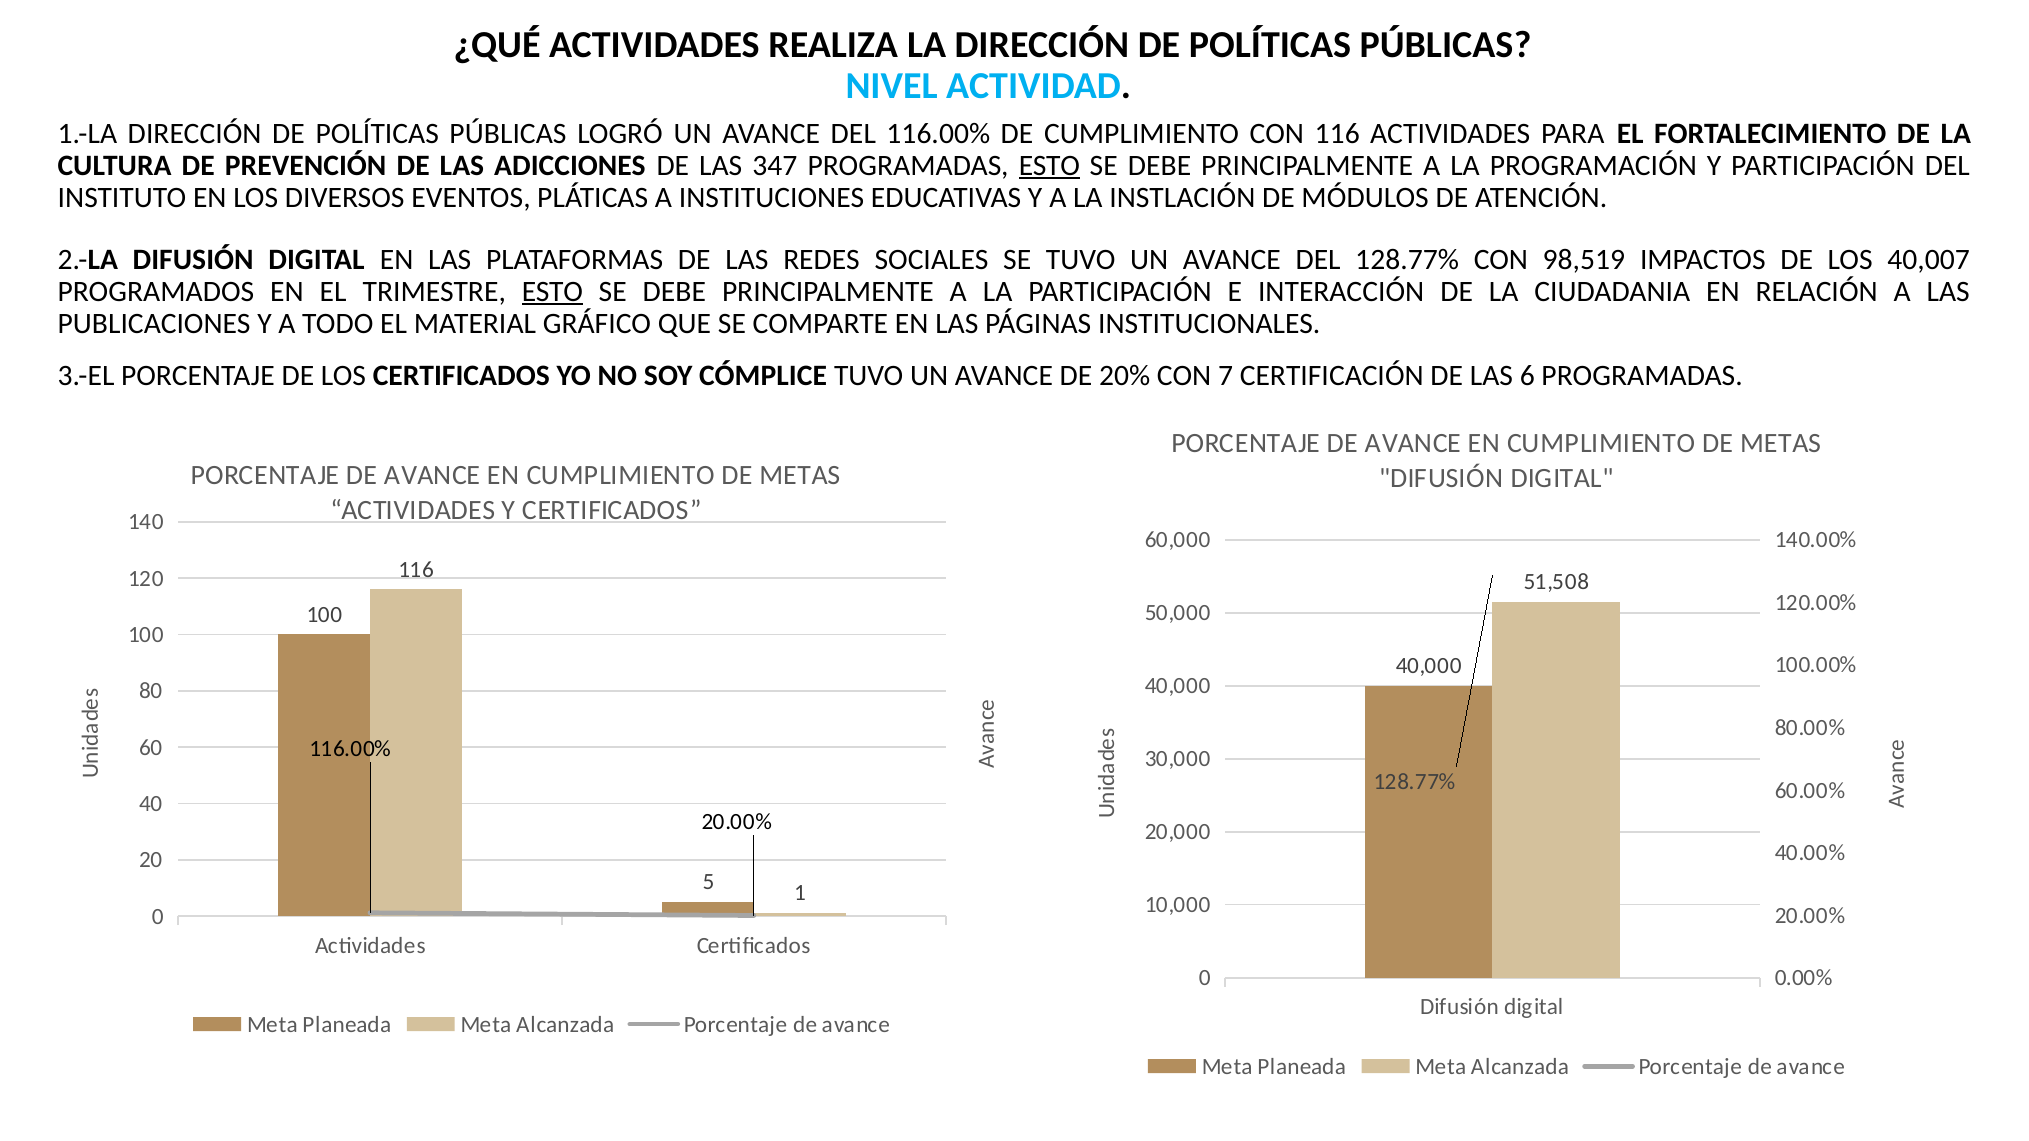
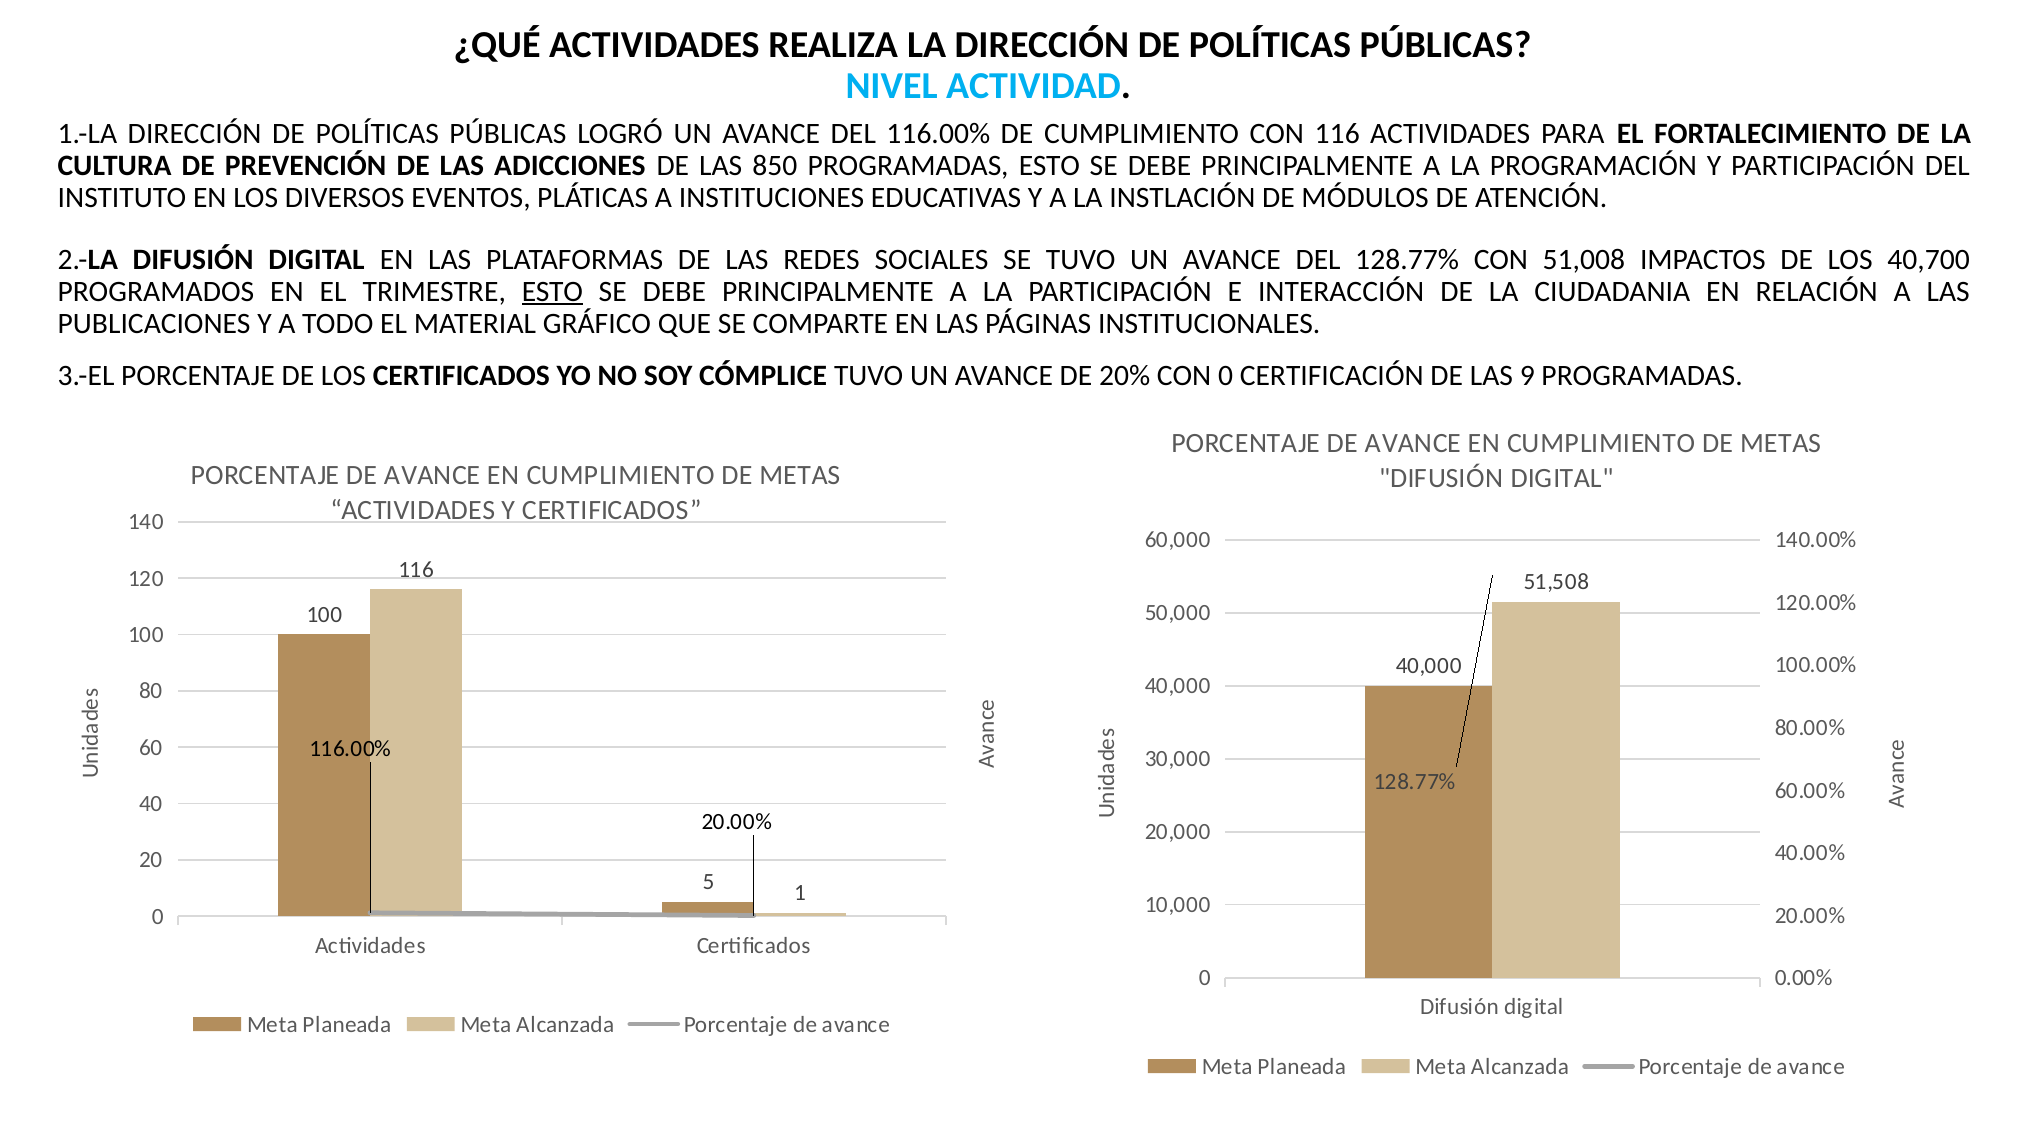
347: 347 -> 850
ESTO at (1049, 165) underline: present -> none
98,519: 98,519 -> 51,008
40,007: 40,007 -> 40,700
CON 7: 7 -> 0
6: 6 -> 9
